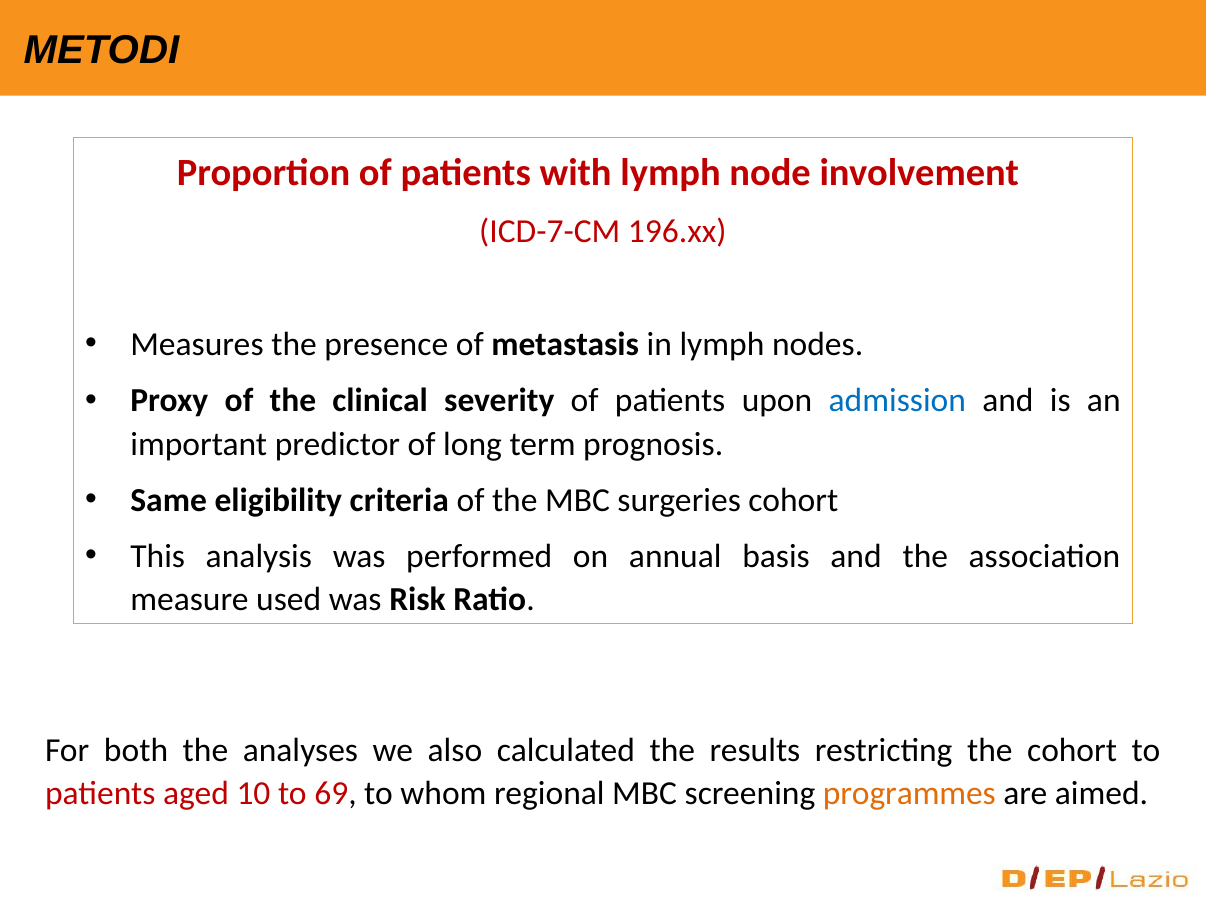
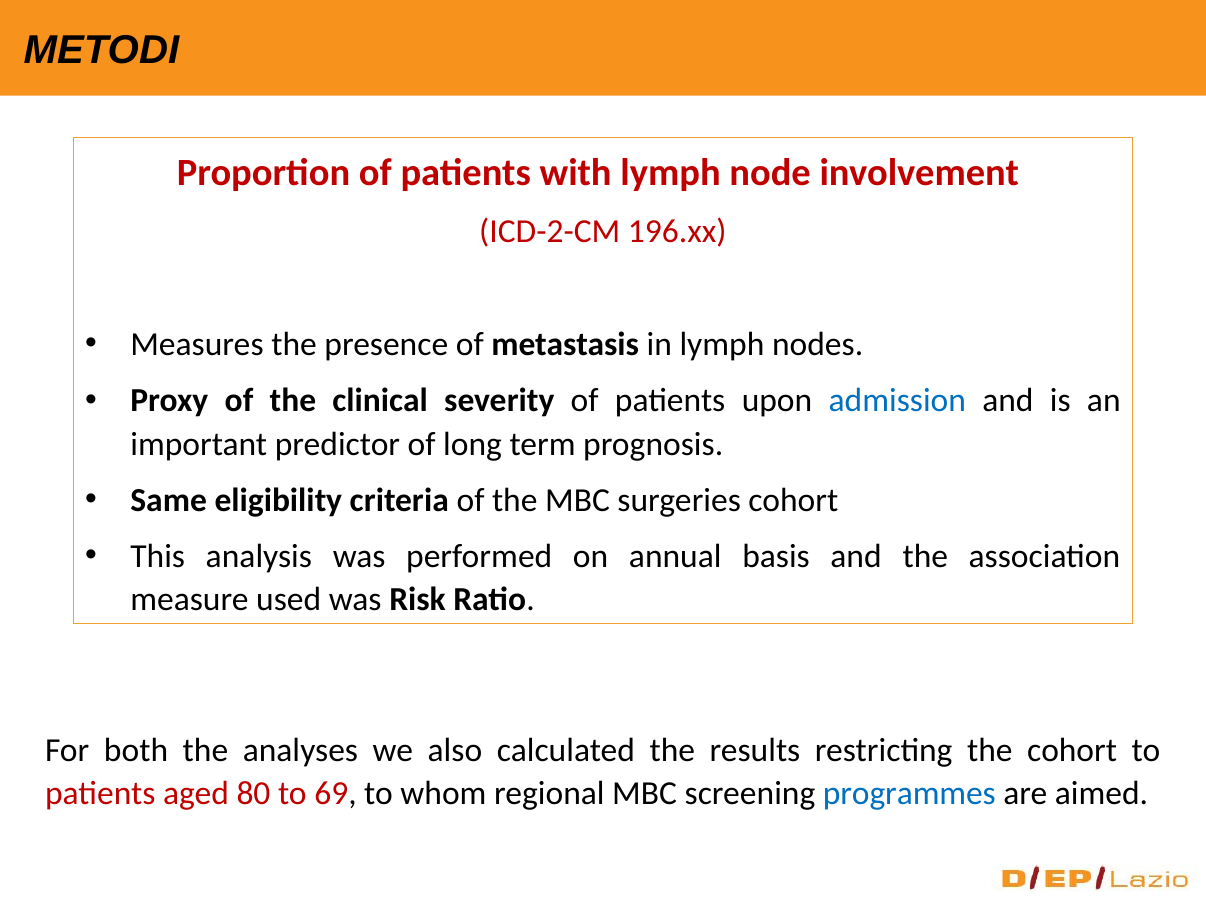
ICD-7-CM: ICD-7-CM -> ICD-2-CM
10: 10 -> 80
programmes colour: orange -> blue
